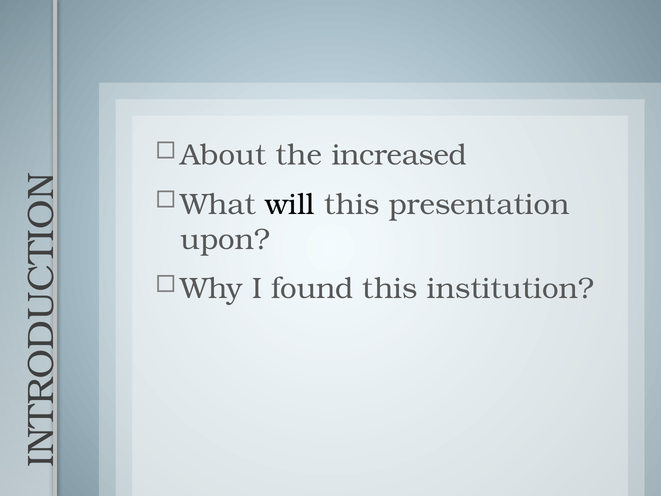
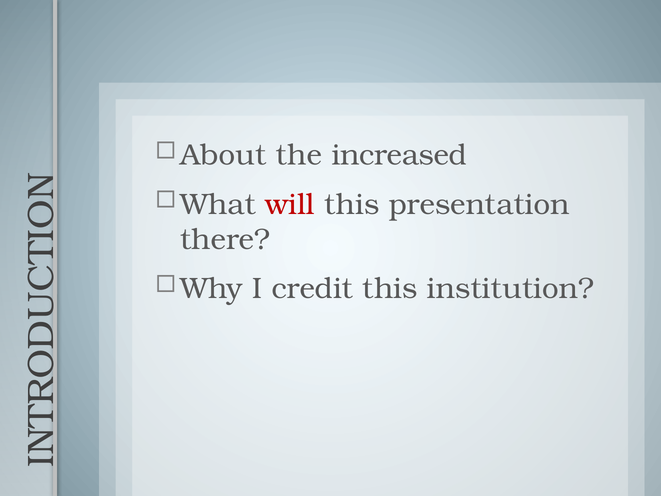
will colour: black -> red
upon: upon -> there
found: found -> credit
